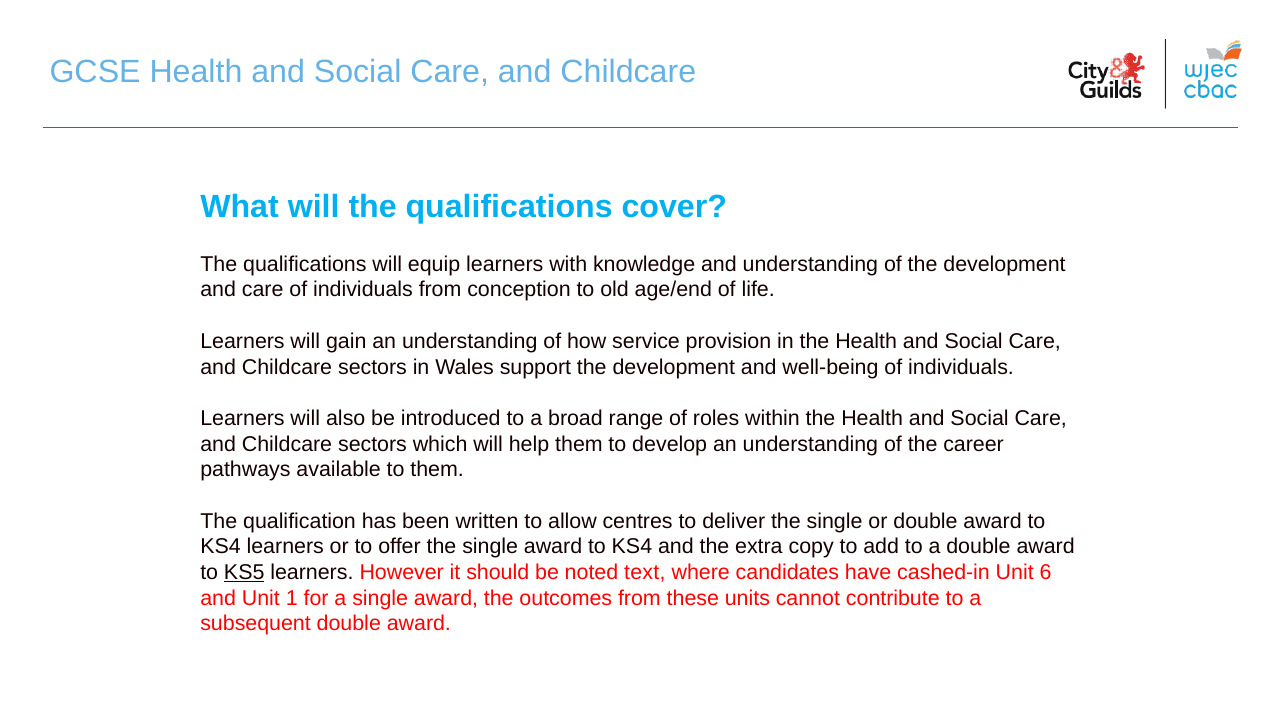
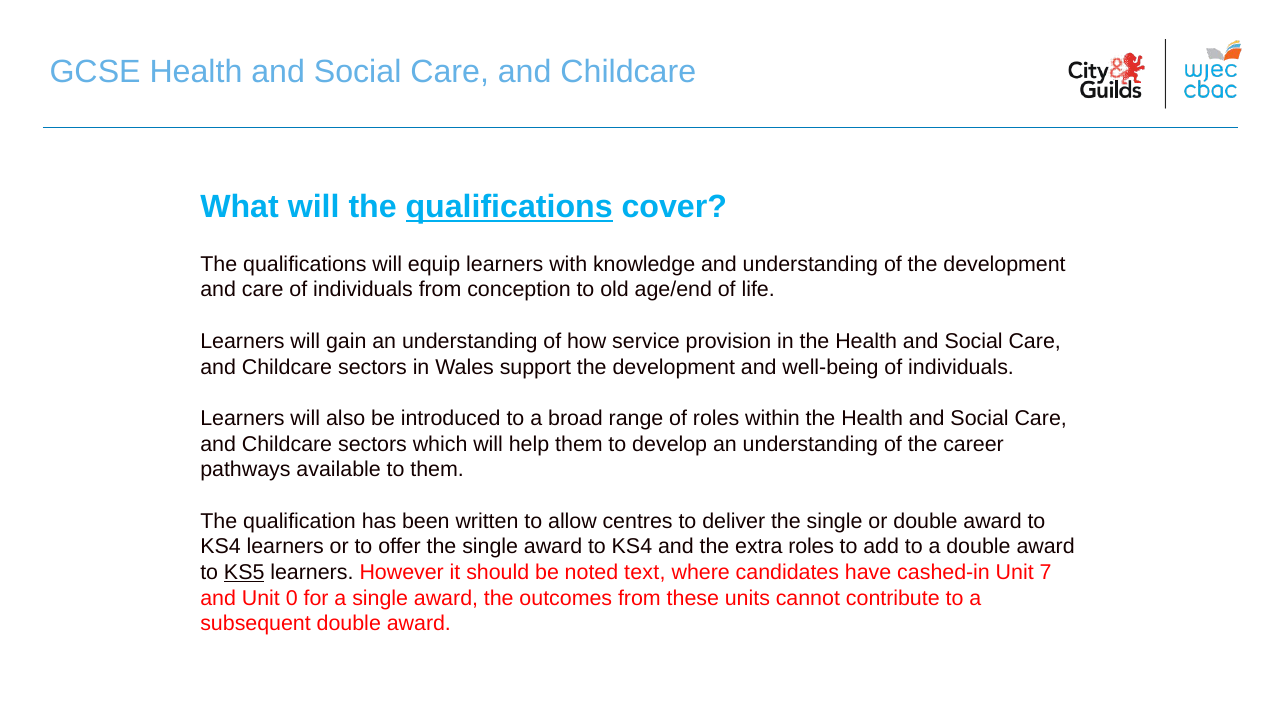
qualifications at (509, 207) underline: none -> present
extra copy: copy -> roles
6: 6 -> 7
1: 1 -> 0
